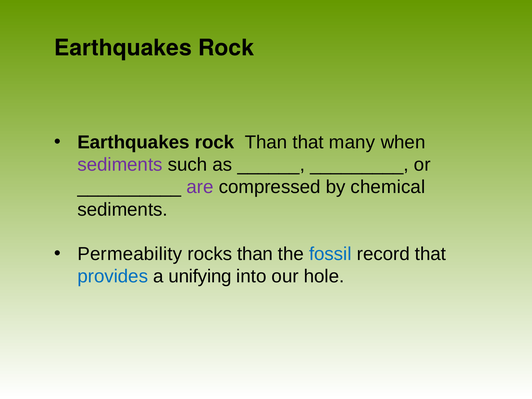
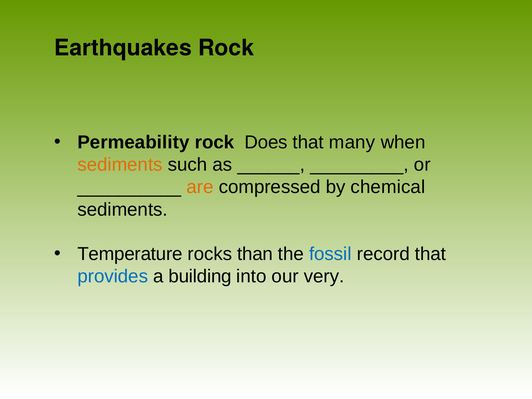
Earthquakes at (133, 142): Earthquakes -> Permeability
rock Than: Than -> Does
sediments at (120, 165) colour: purple -> orange
are colour: purple -> orange
Permeability: Permeability -> Temperature
unifying: unifying -> building
hole: hole -> very
